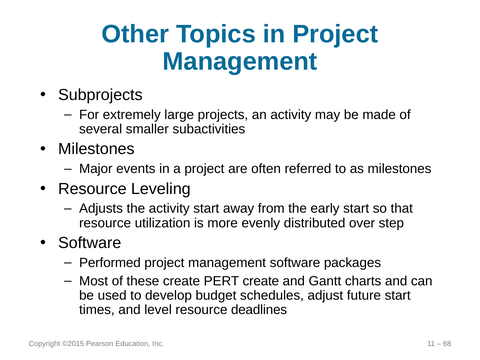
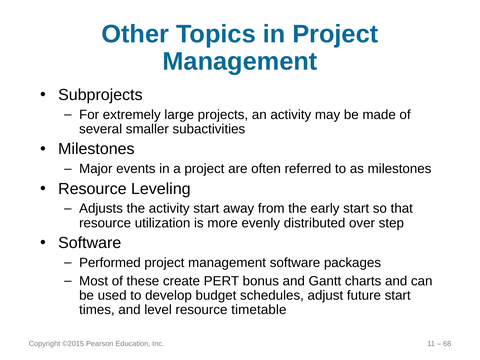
PERT create: create -> bonus
deadlines: deadlines -> timetable
